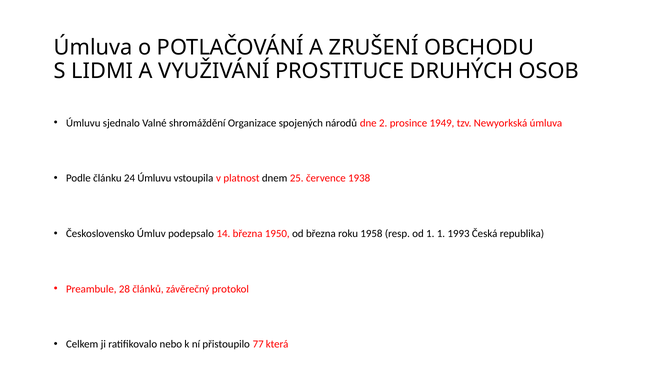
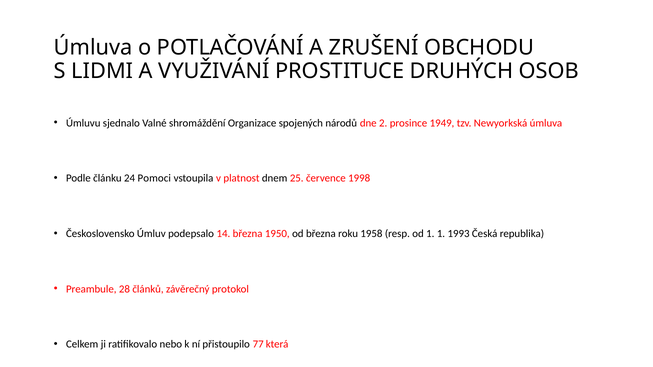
24 Úmluvu: Úmluvu -> Pomoci
1938: 1938 -> 1998
